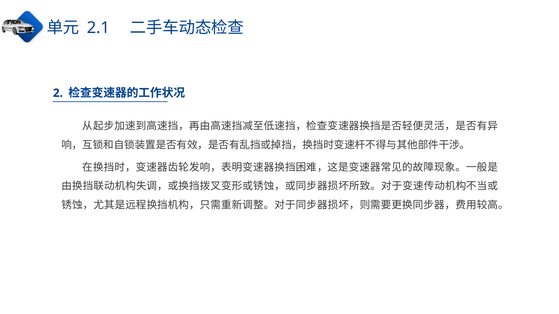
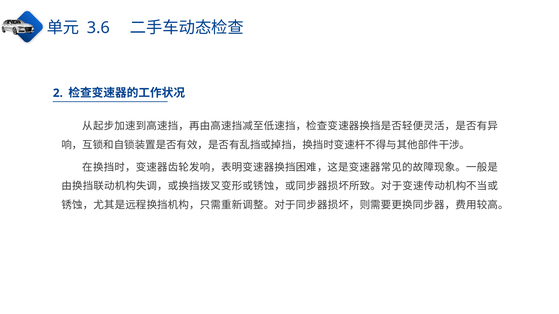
2.1: 2.1 -> 3.6
